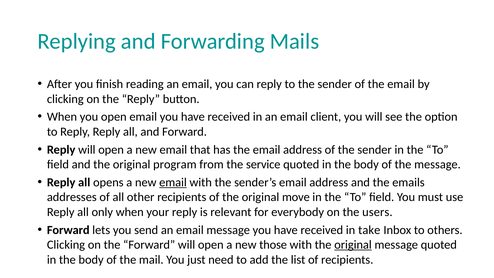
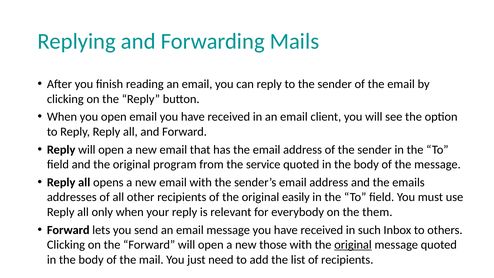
email at (173, 182) underline: present -> none
move: move -> easily
users: users -> them
take: take -> such
